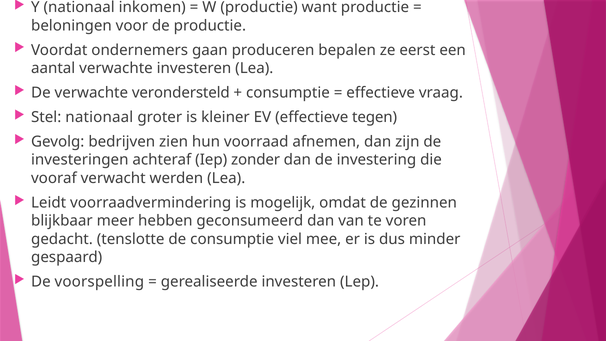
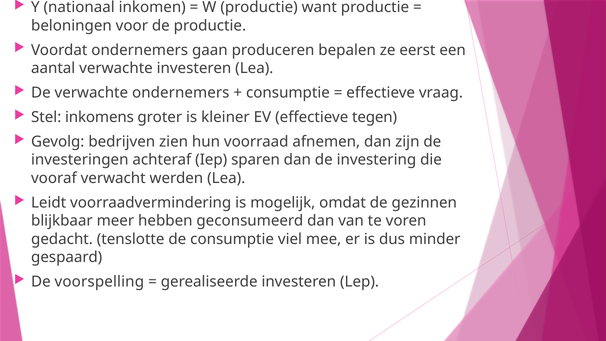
verwachte verondersteld: verondersteld -> ondernemers
Stel nationaal: nationaal -> inkomens
zonder: zonder -> sparen
